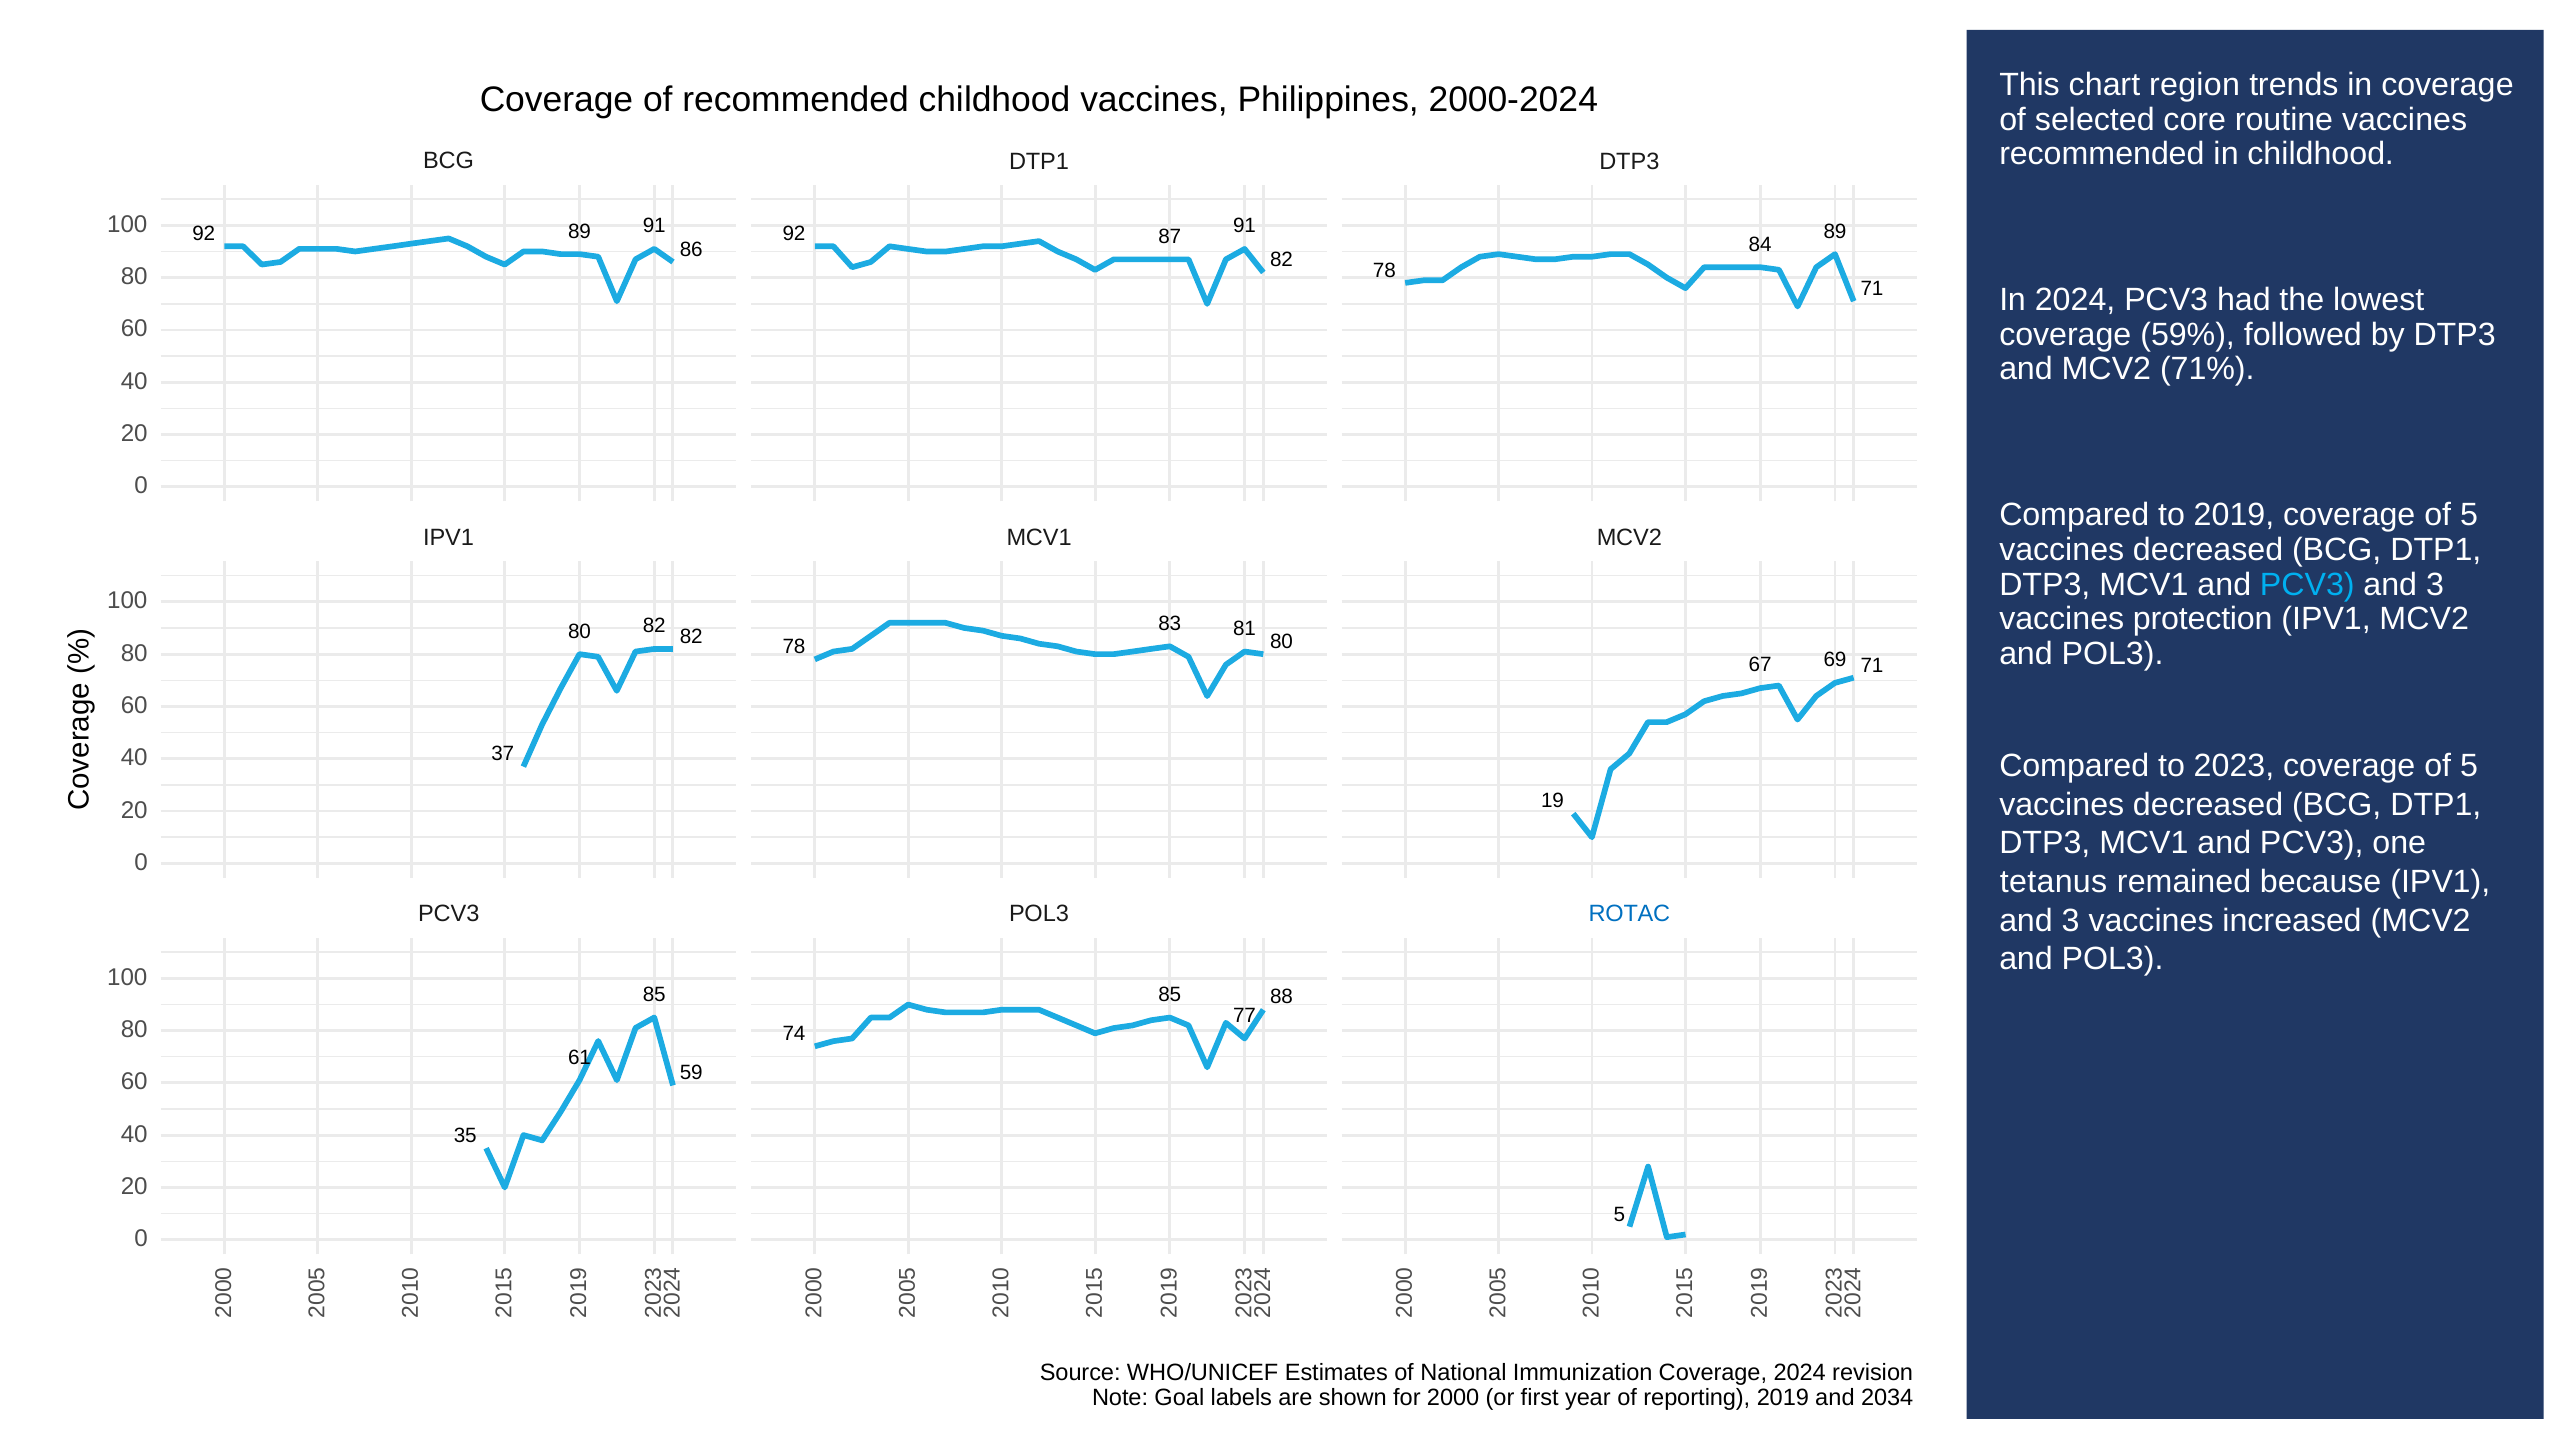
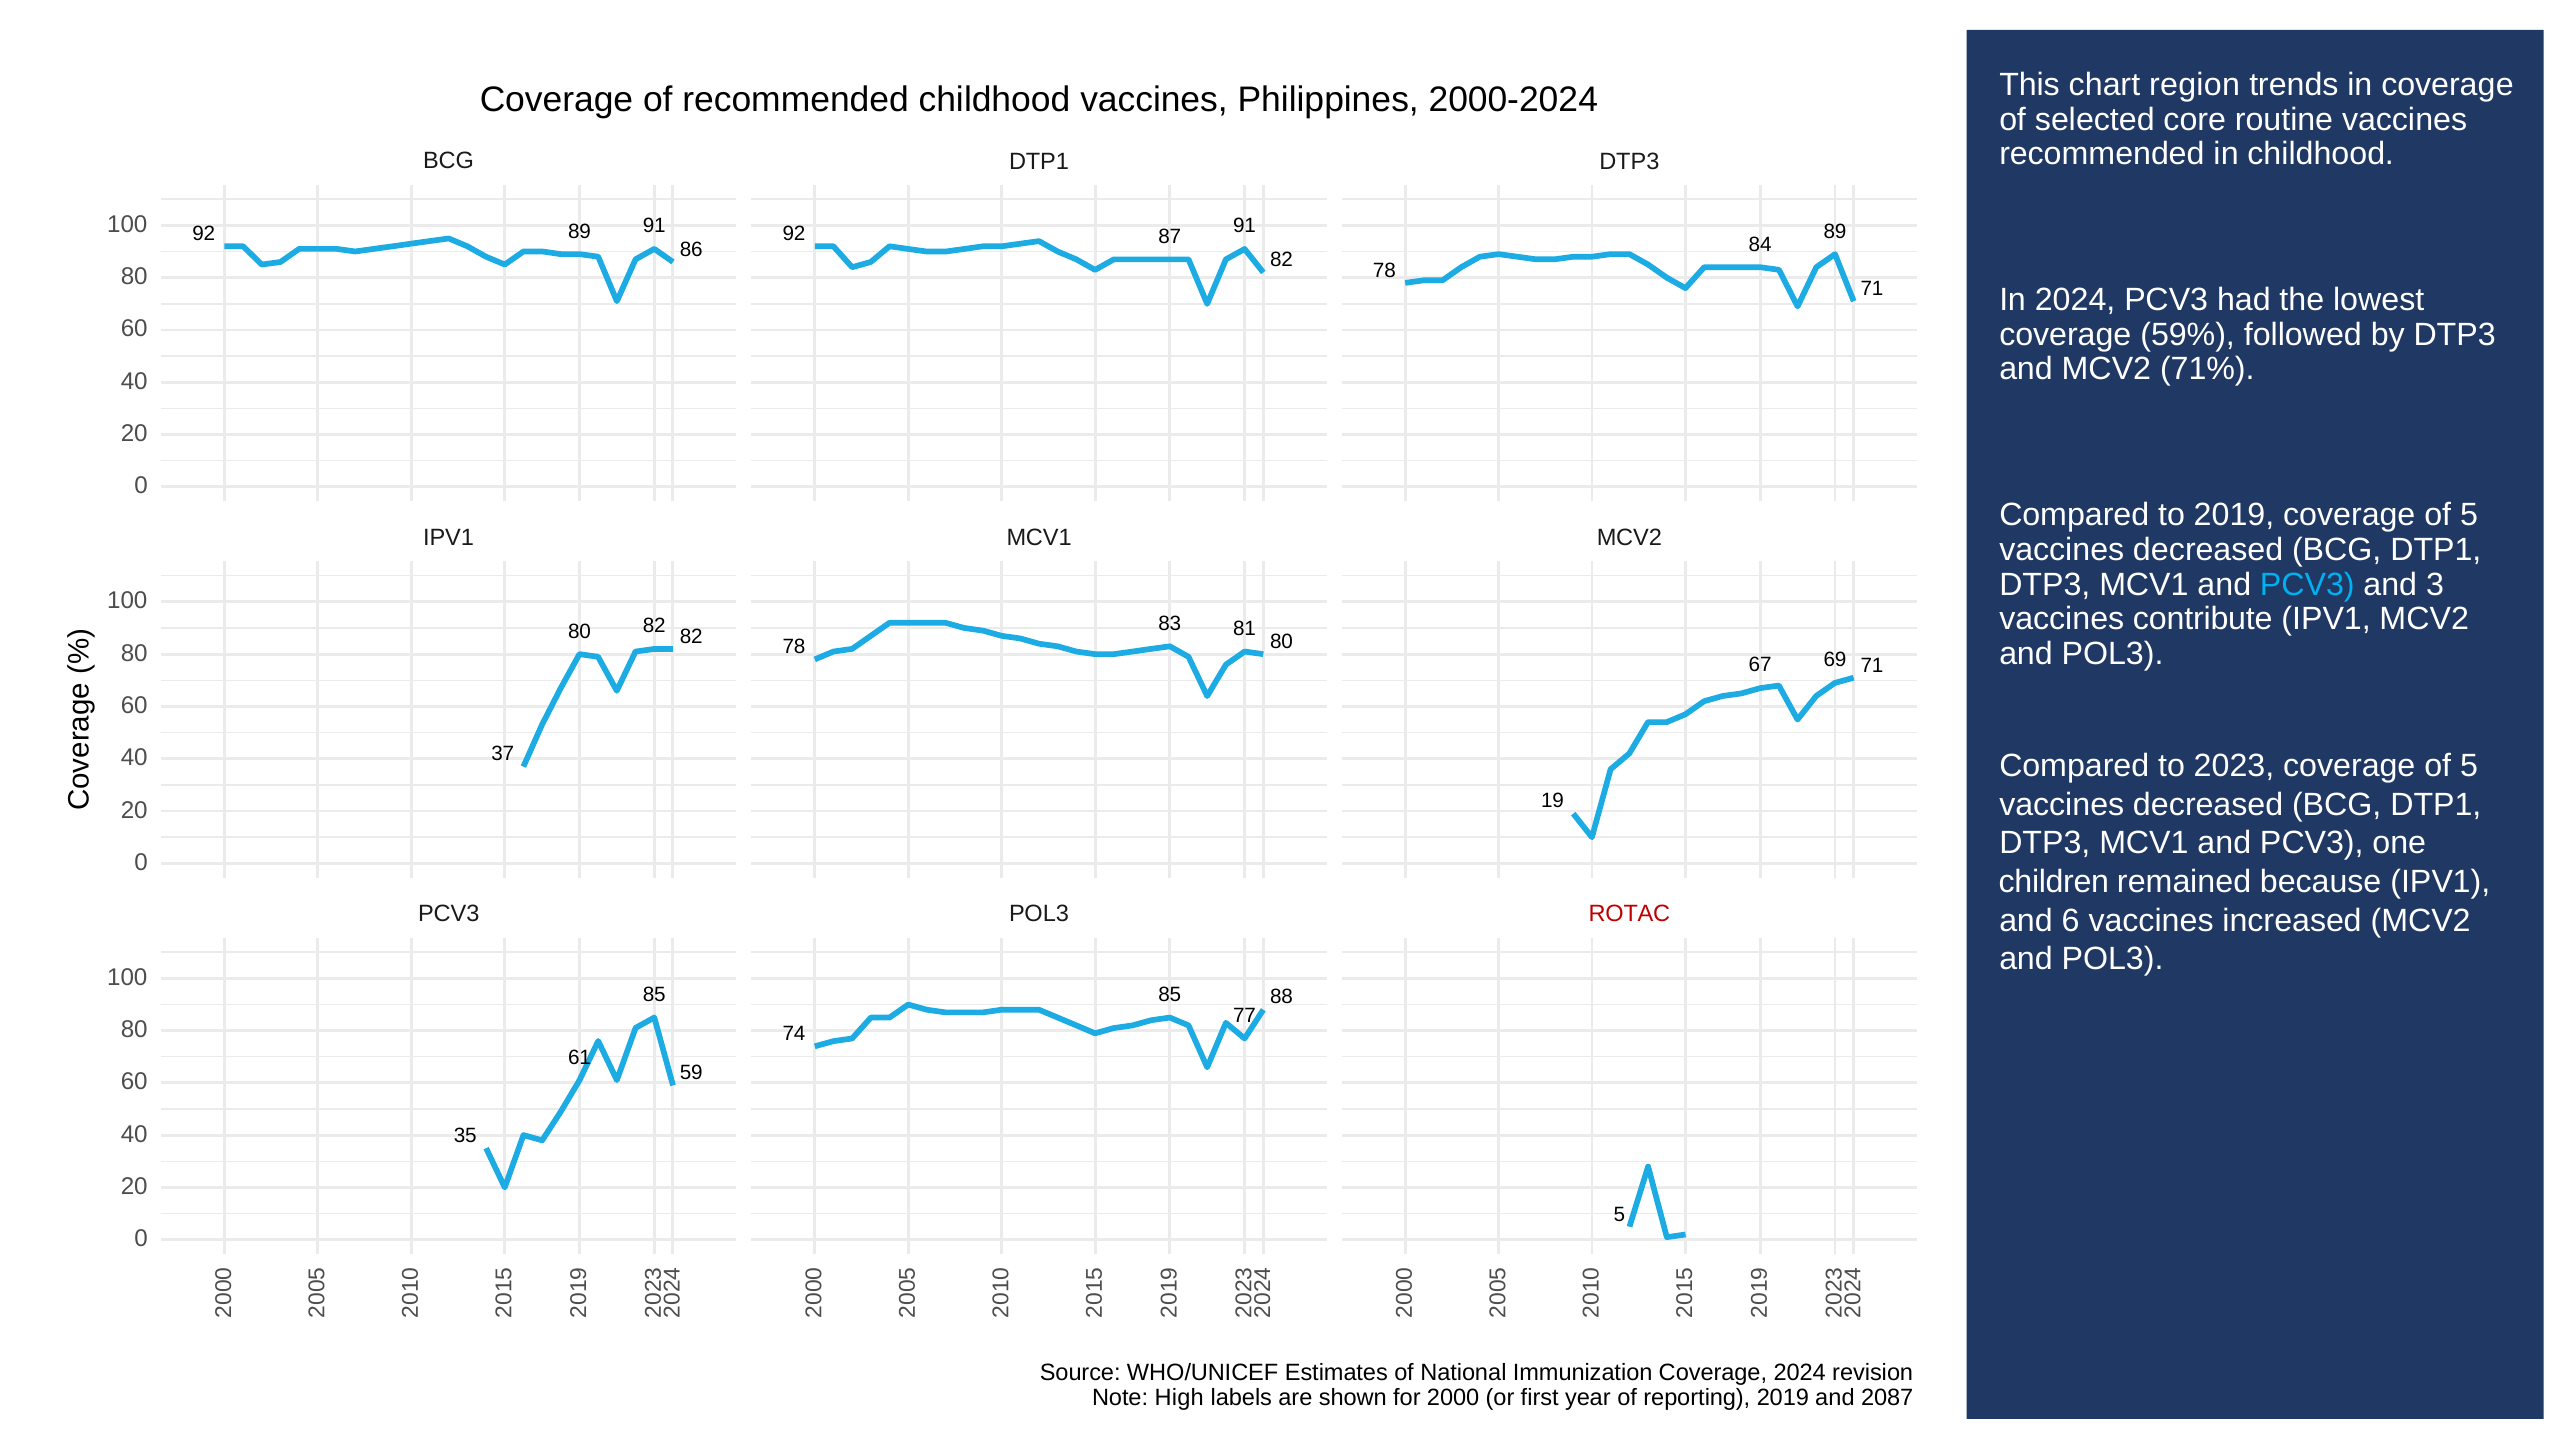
protection: protection -> contribute
tetanus: tetanus -> children
ROTAC colour: blue -> red
3 at (2071, 920): 3 -> 6
Goal: Goal -> High
2034: 2034 -> 2087
